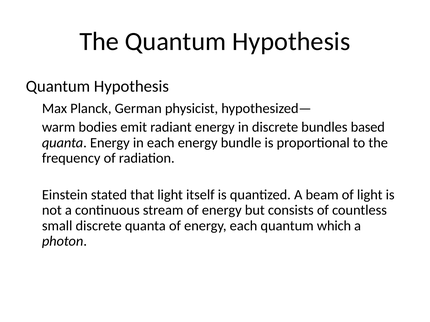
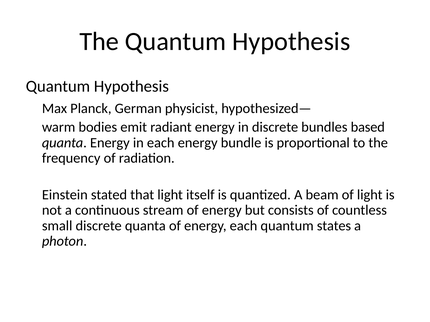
which: which -> states
